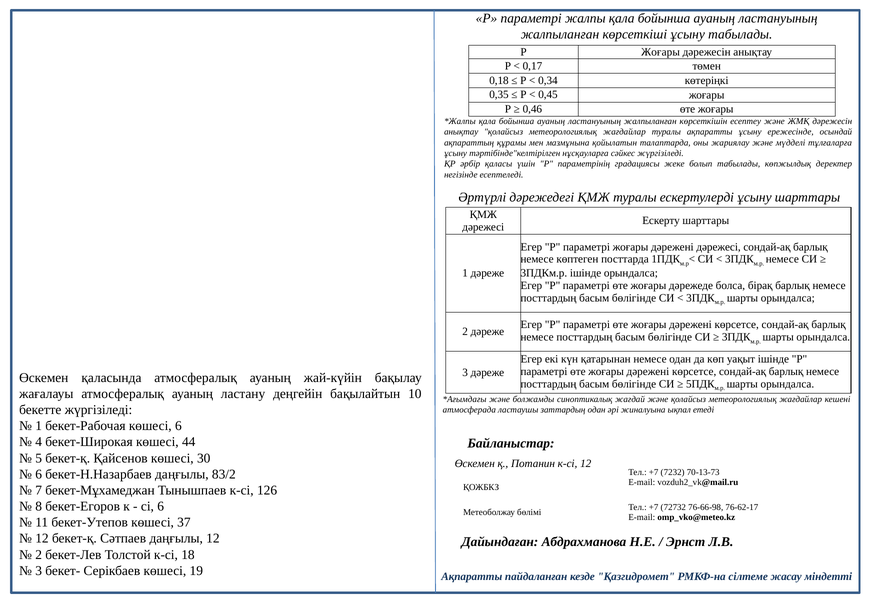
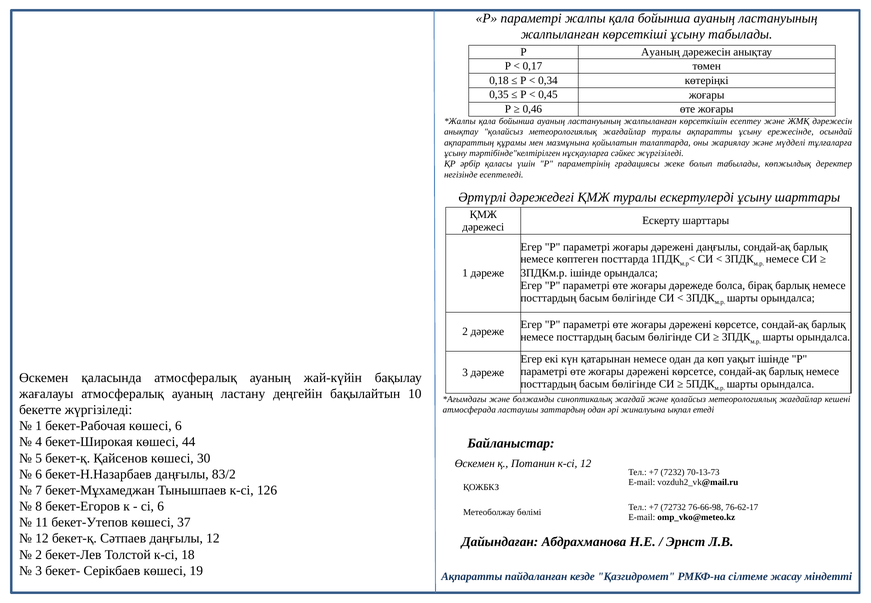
Р Жоғары: Жоғары -> Ауаның
дәрежені дәрежесі: дәрежесі -> даңғылы
